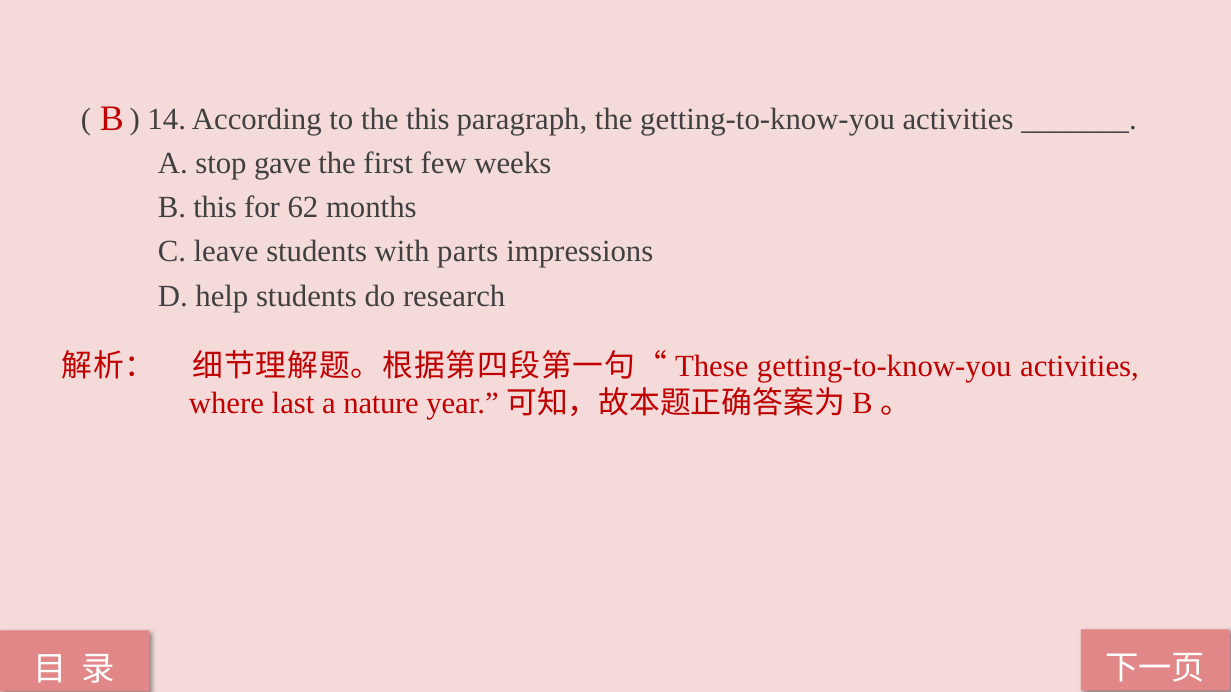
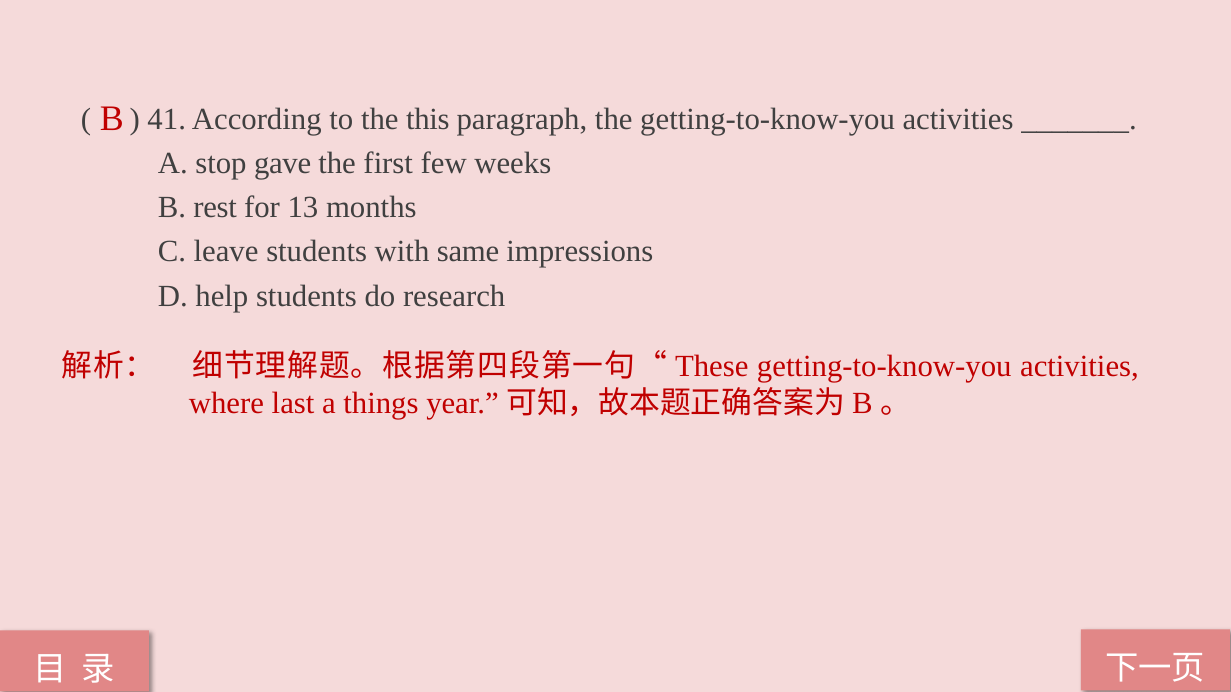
14: 14 -> 41
B this: this -> rest
62: 62 -> 13
parts: parts -> same
nature: nature -> things
